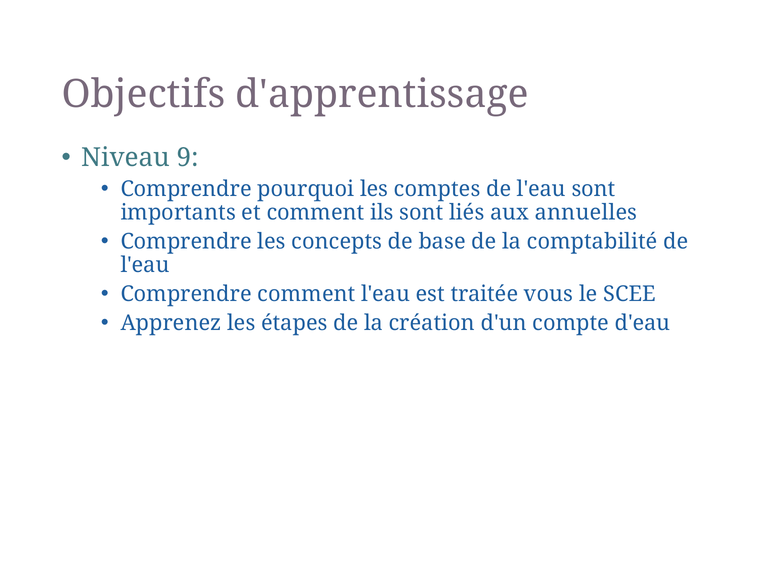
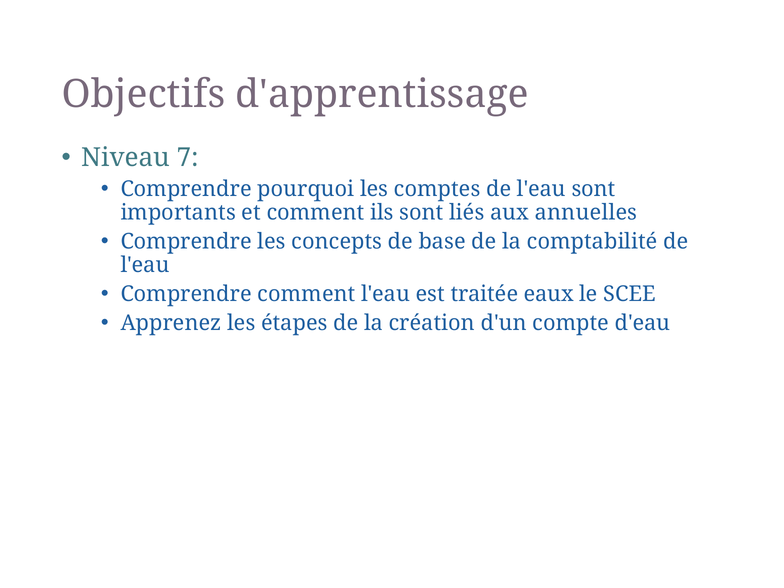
9: 9 -> 7
vous: vous -> eaux
